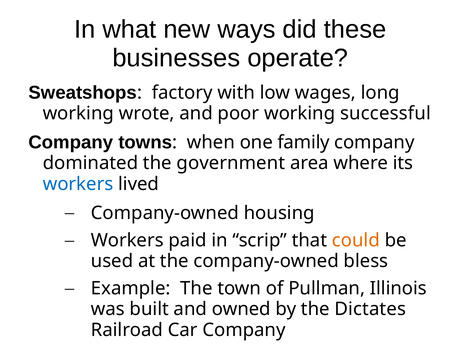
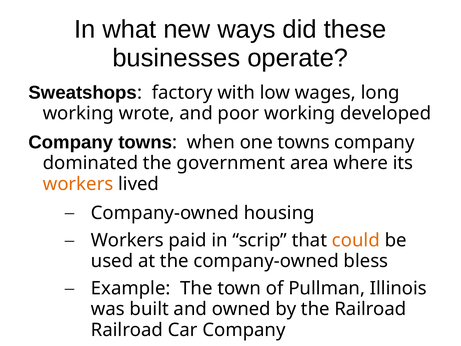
successful: successful -> developed
one family: family -> towns
workers at (78, 184) colour: blue -> orange
the Dictates: Dictates -> Railroad
